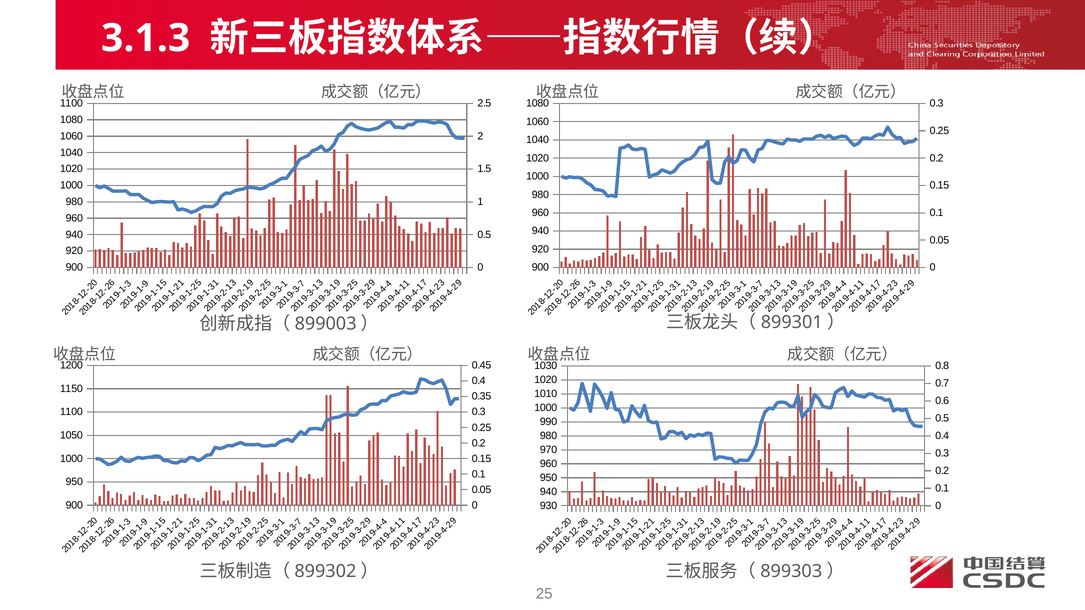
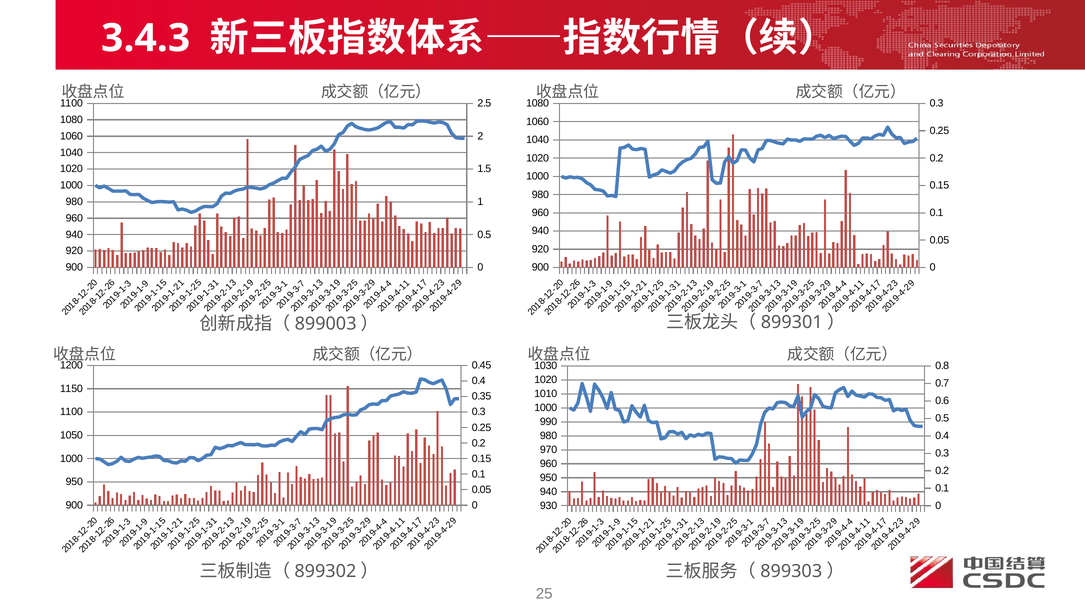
3.1.3: 3.1.3 -> 3.4.3
